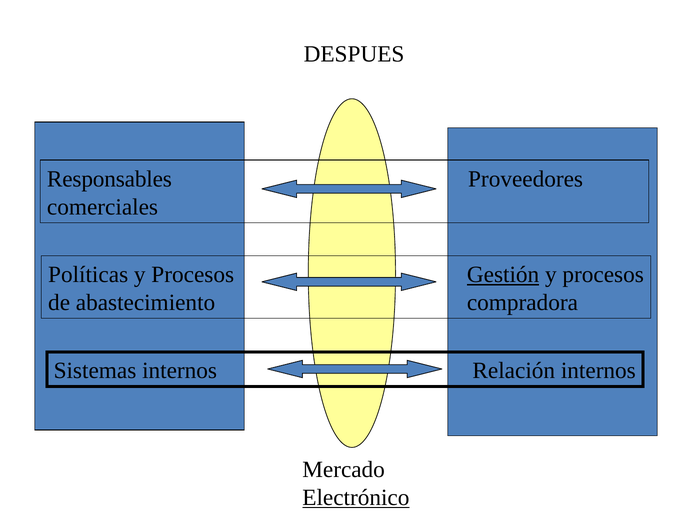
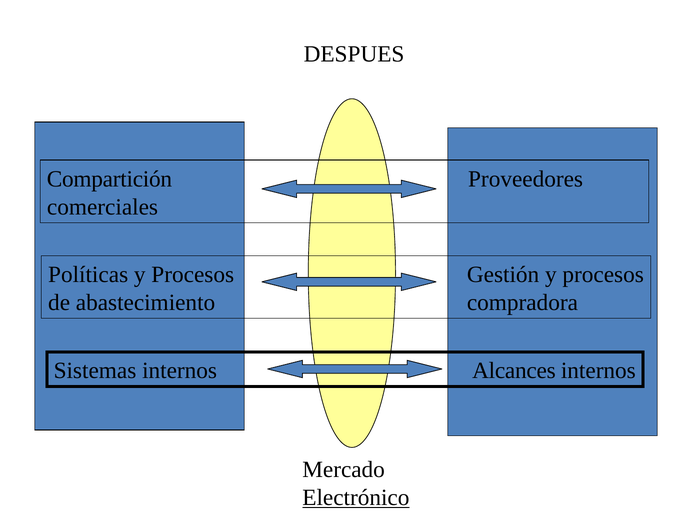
Responsables: Responsables -> Compartición
Gestión underline: present -> none
Relación: Relación -> Alcances
